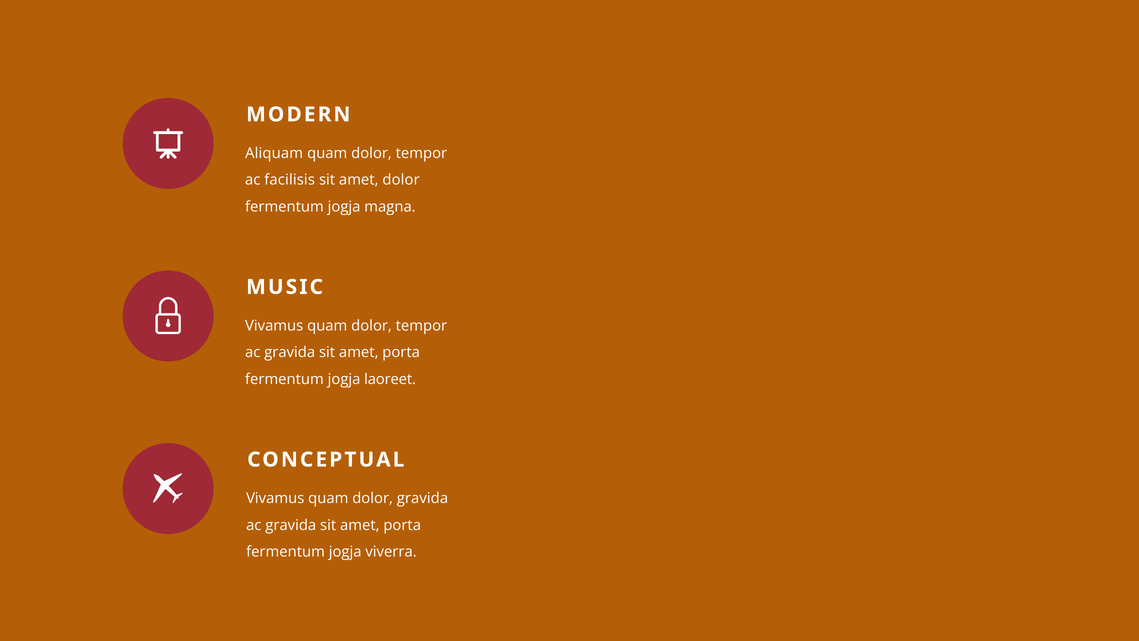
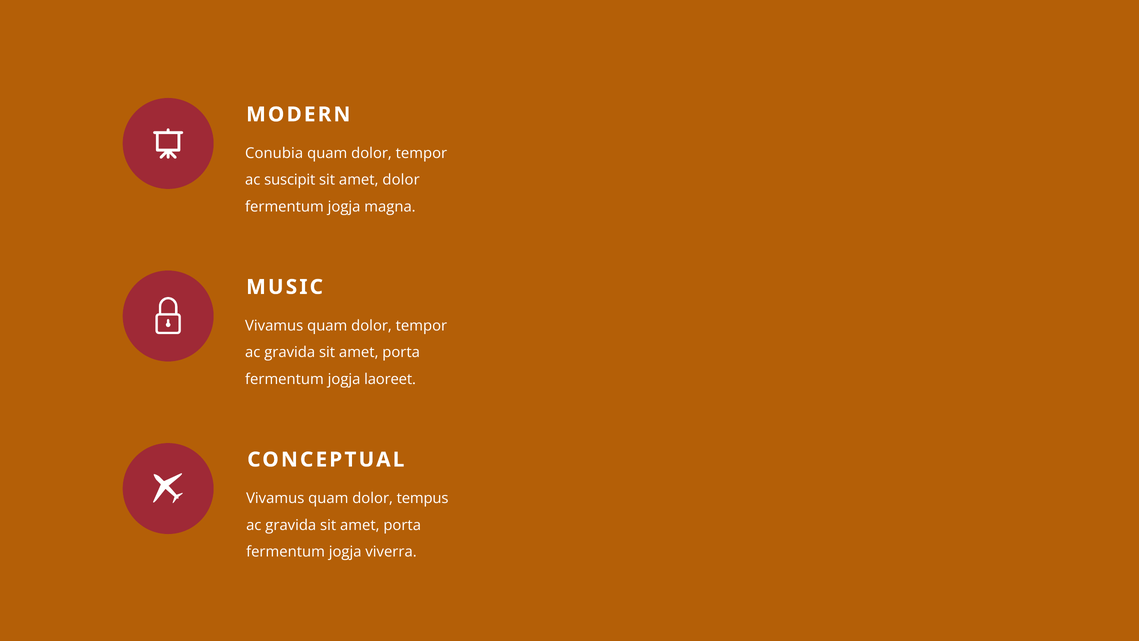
Aliquam: Aliquam -> Conubia
facilisis: facilisis -> suscipit
dolor gravida: gravida -> tempus
